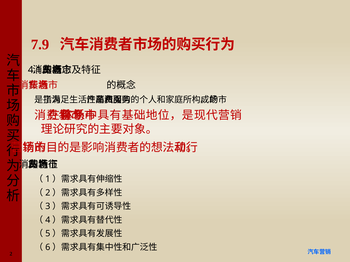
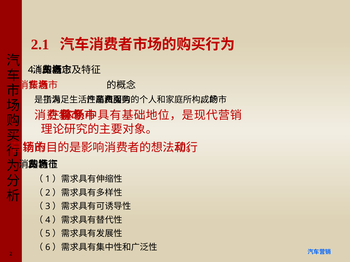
7.9: 7.9 -> 2.1
